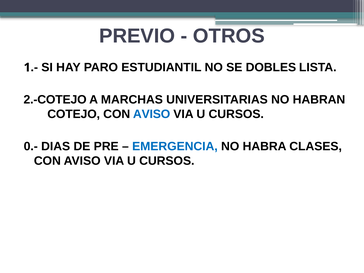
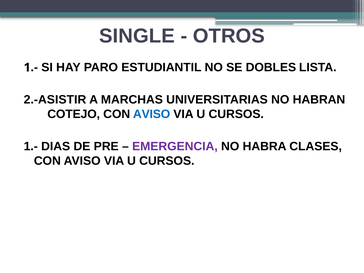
PREVIO: PREVIO -> SINGLE
2.-COTEJO: 2.-COTEJO -> 2.-ASISTIR
0.-: 0.- -> 1.-
EMERGENCIA colour: blue -> purple
